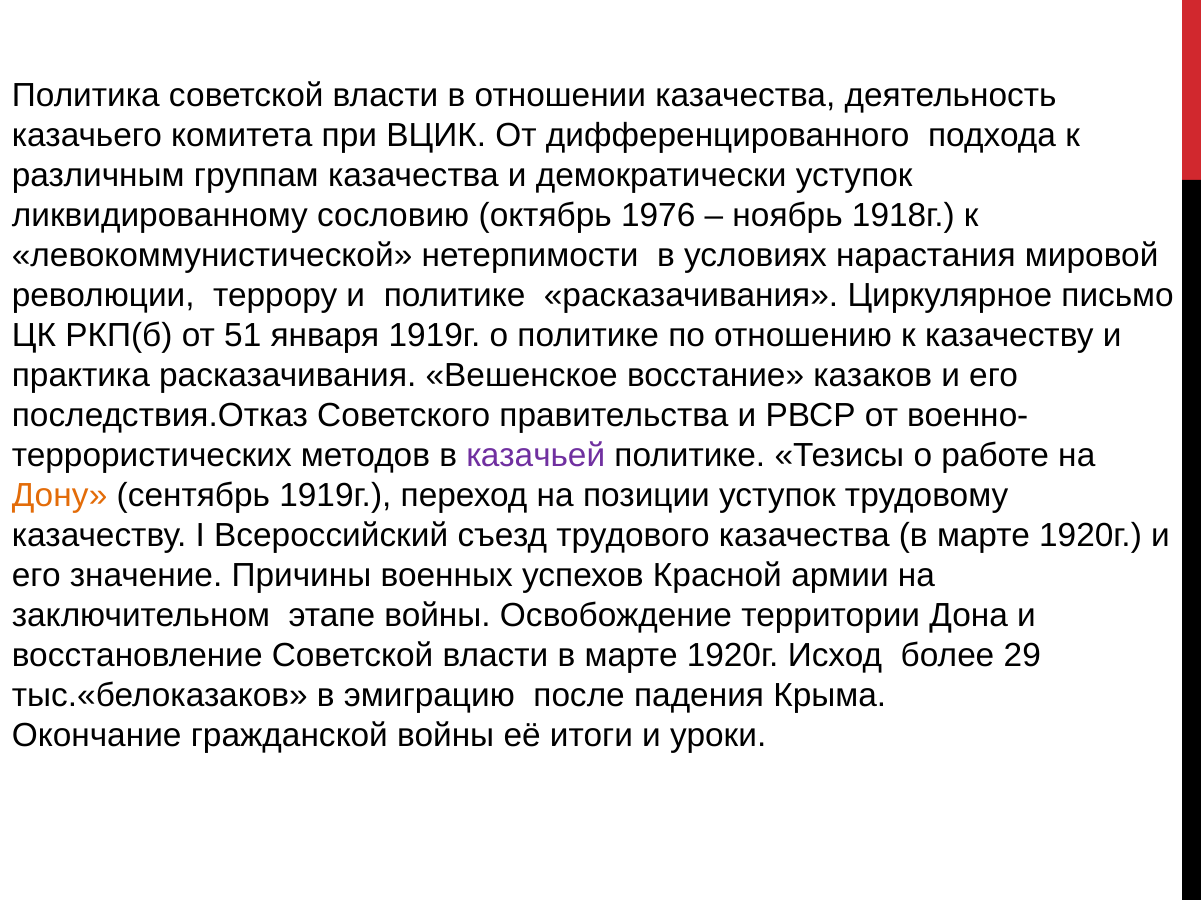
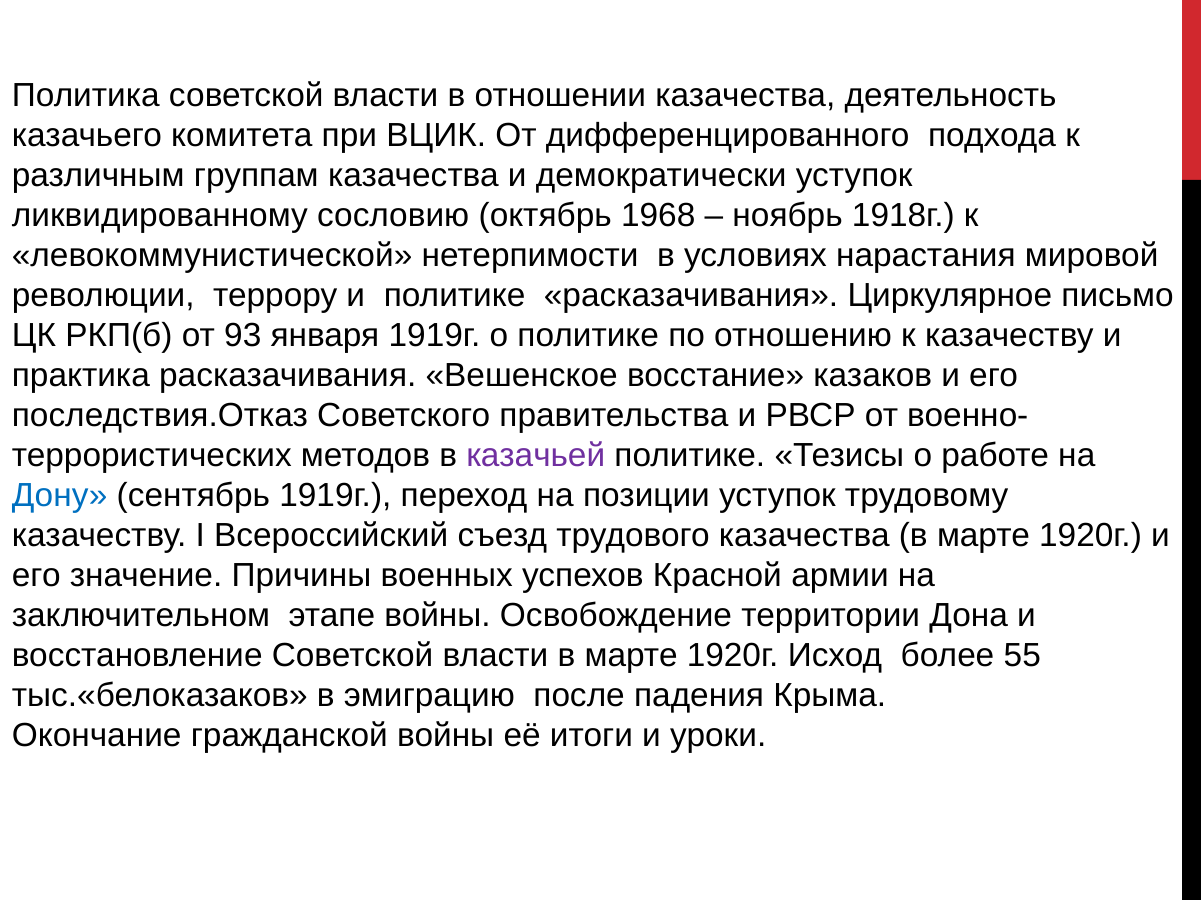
1976: 1976 -> 1968
51: 51 -> 93
Дону colour: orange -> blue
29: 29 -> 55
